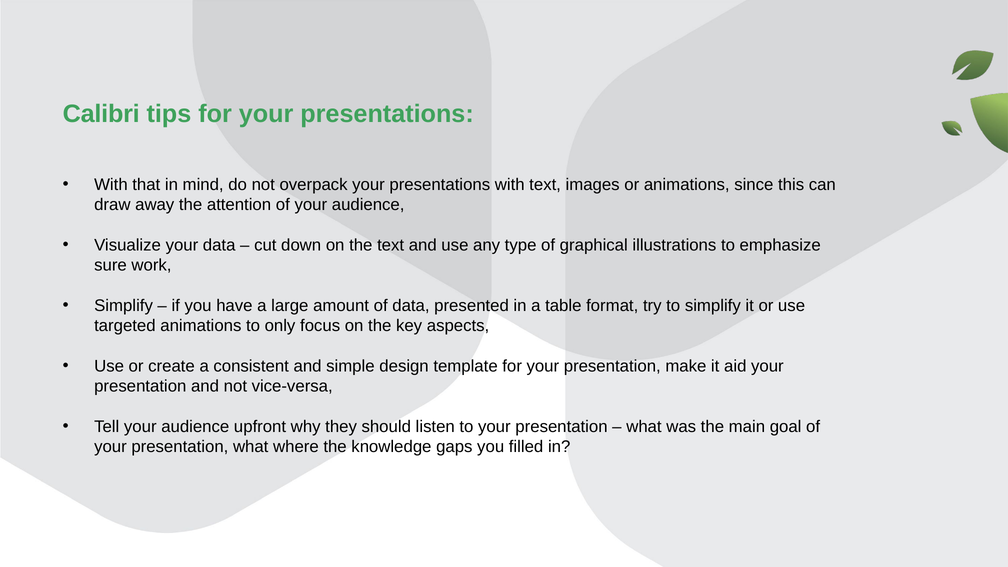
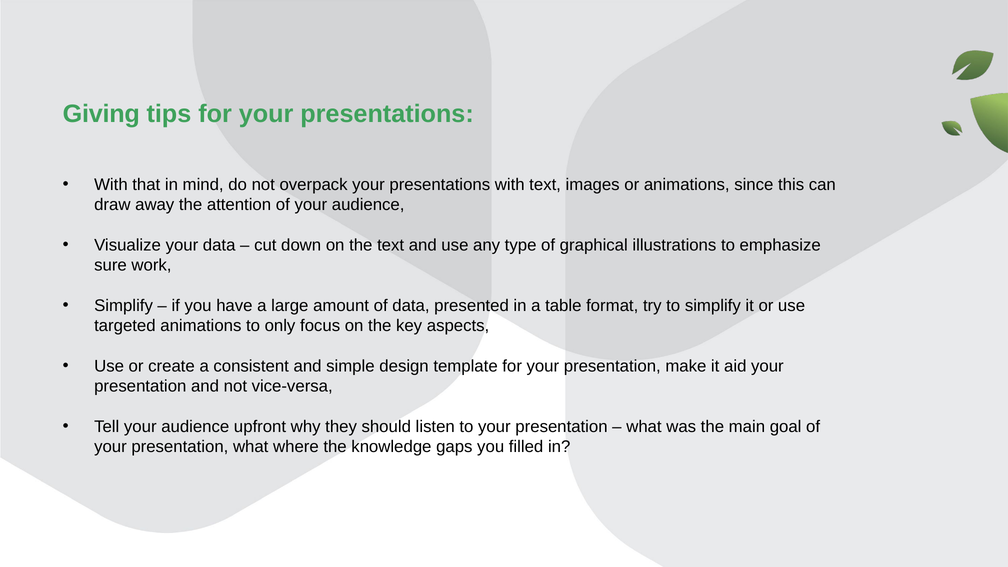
Calibri: Calibri -> Giving
